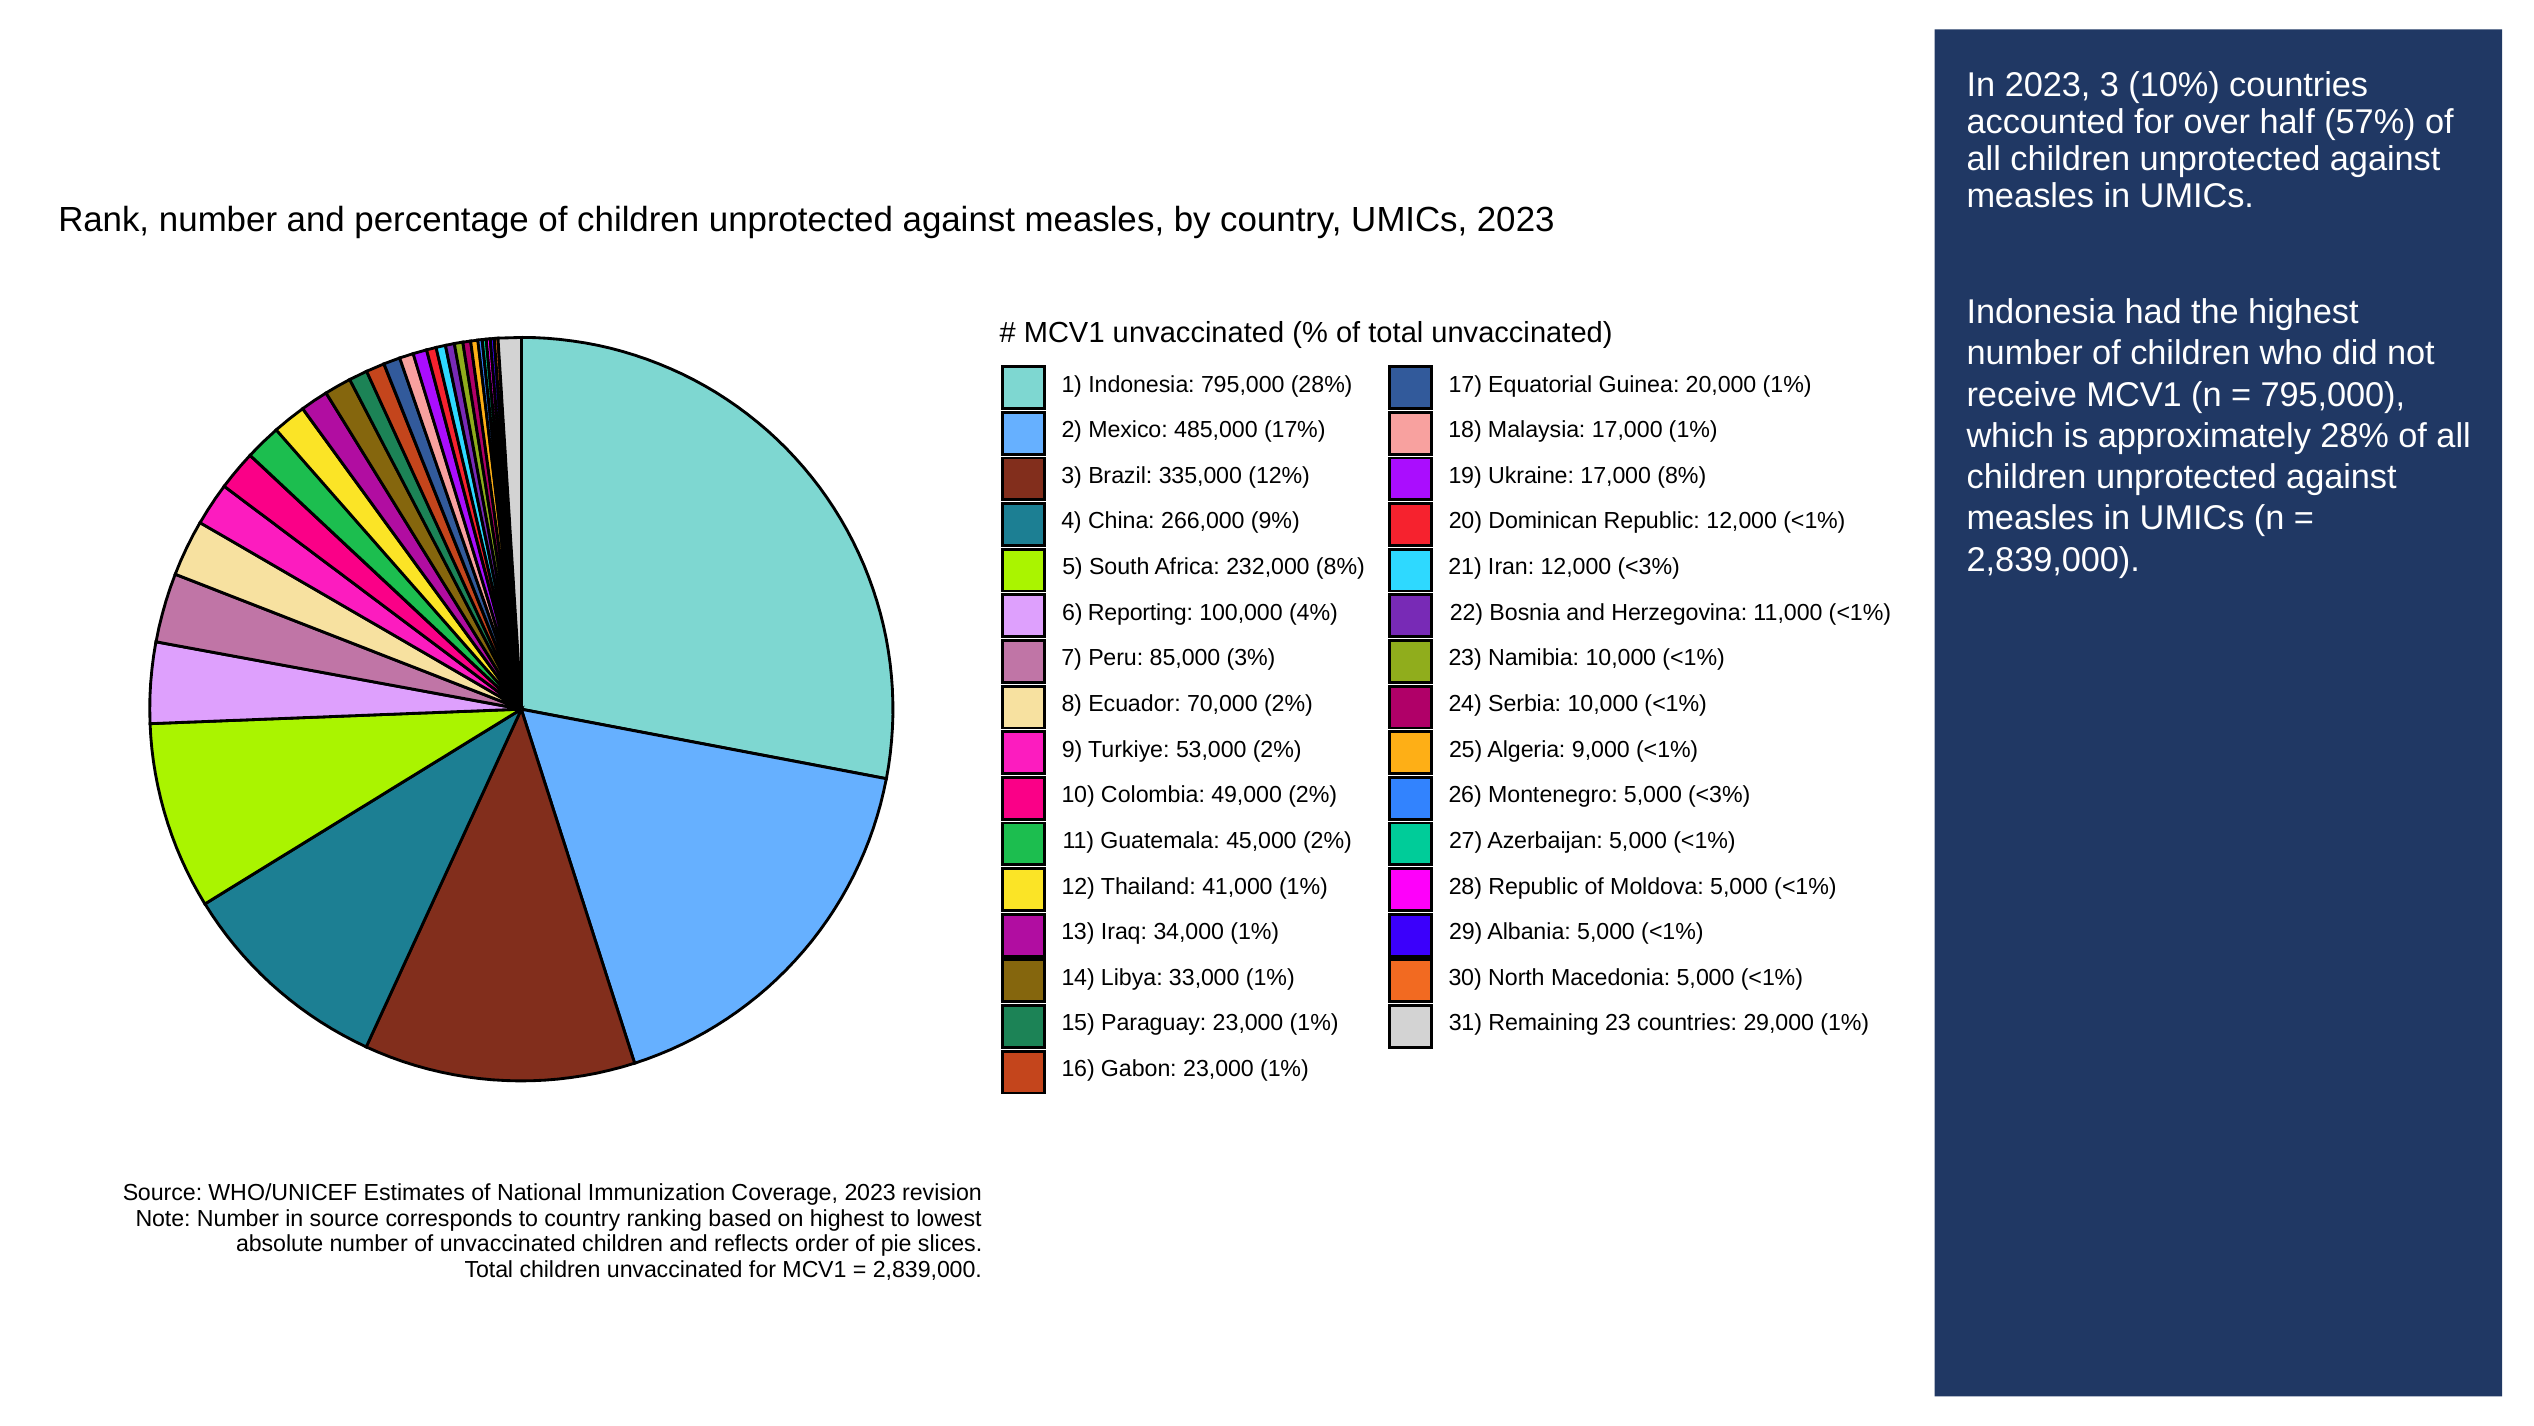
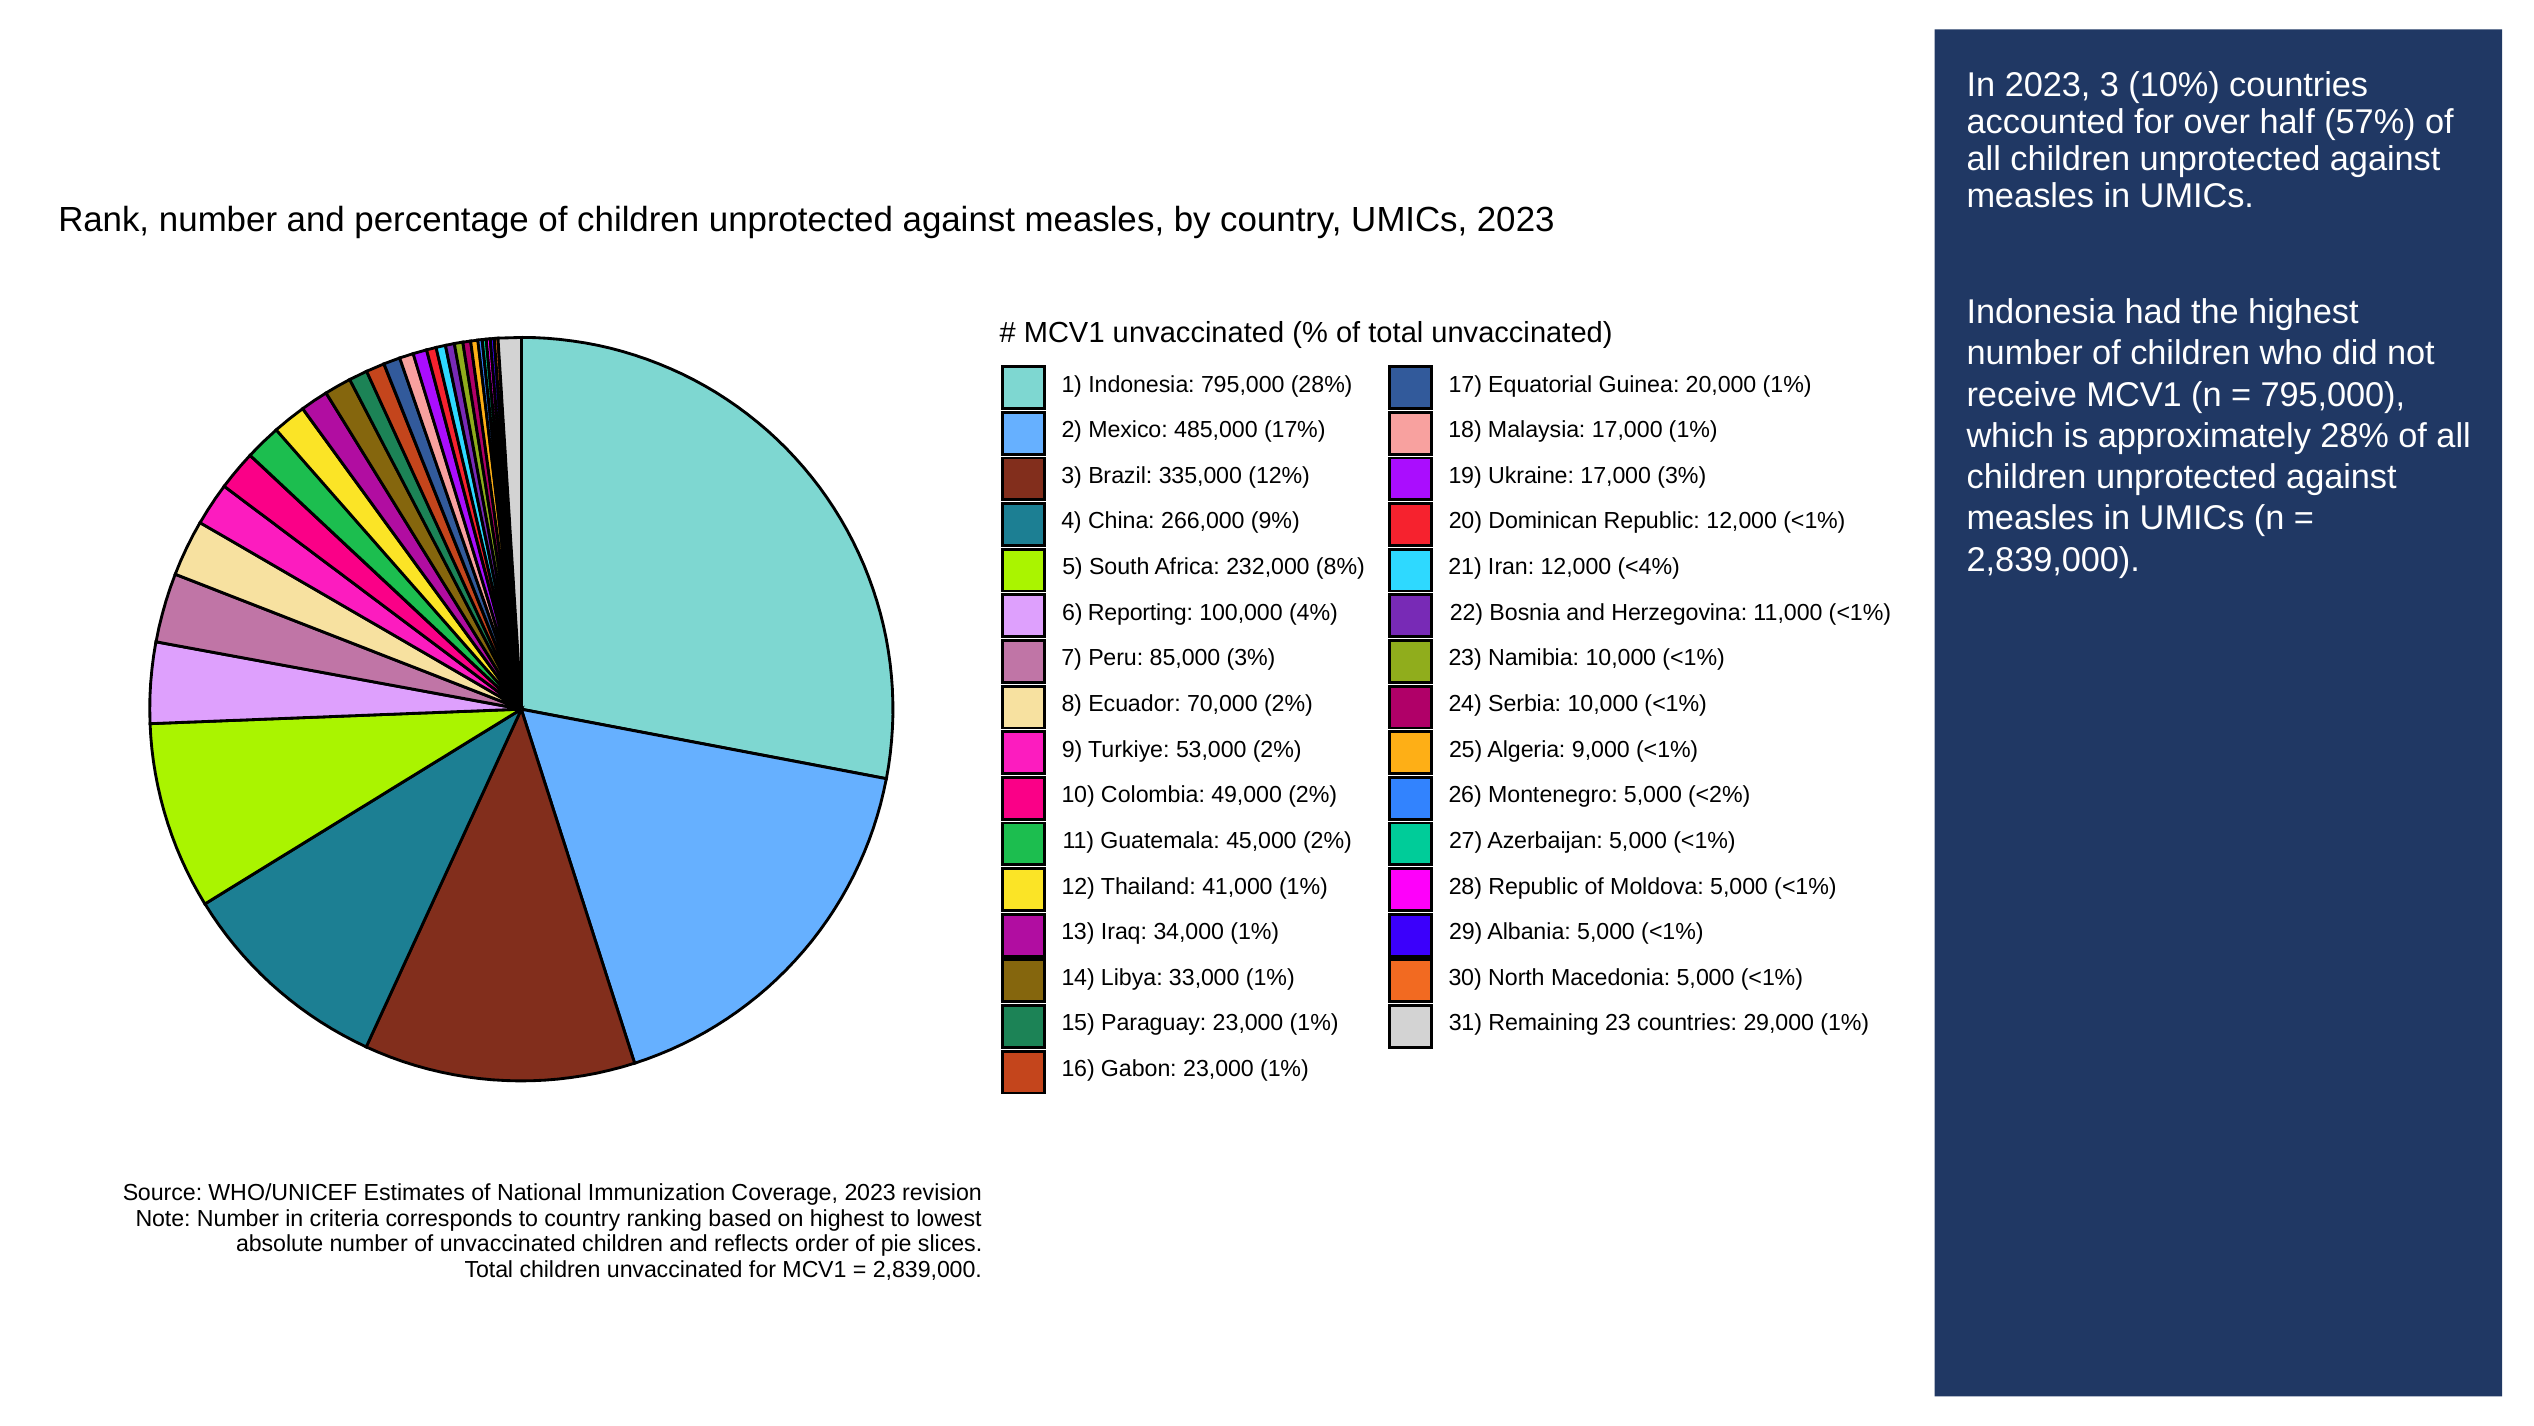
17,000 8%: 8% -> 3%
12,000 <3%: <3% -> <4%
5,000 <3%: <3% -> <2%
in source: source -> criteria
